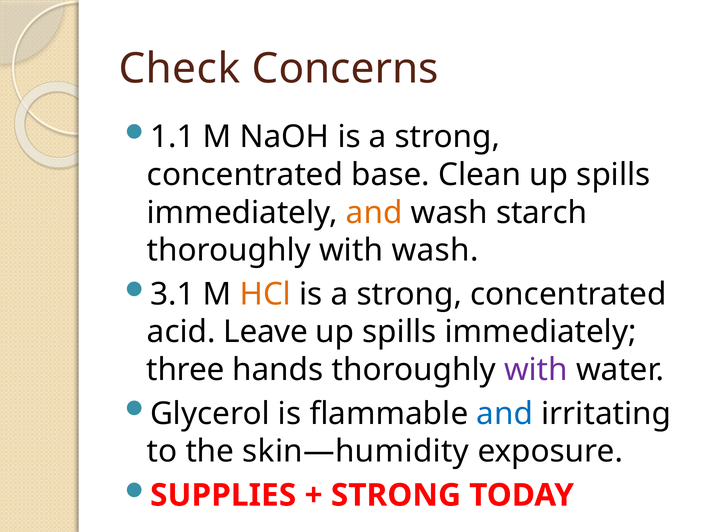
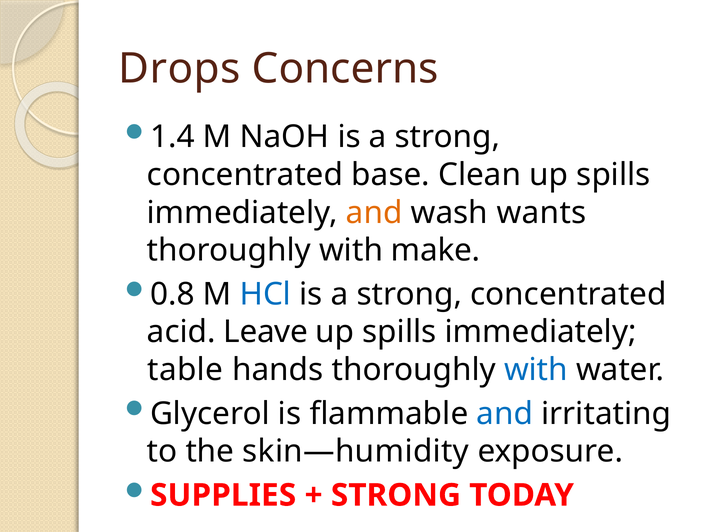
Check: Check -> Drops
1.1: 1.1 -> 1.4
starch: starch -> wants
with wash: wash -> make
3.1: 3.1 -> 0.8
HCl colour: orange -> blue
three: three -> table
with at (536, 370) colour: purple -> blue
